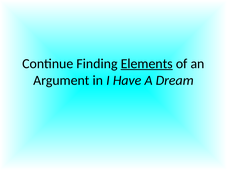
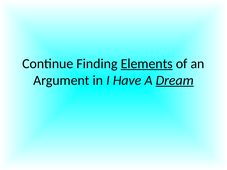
Dream underline: none -> present
